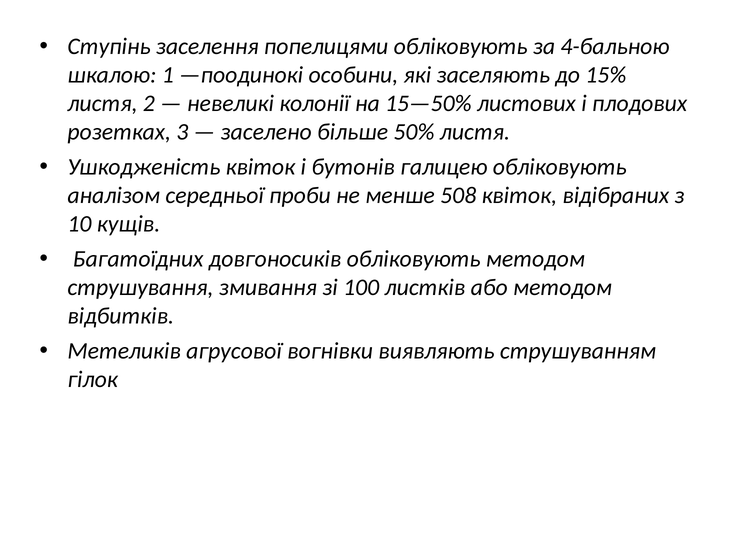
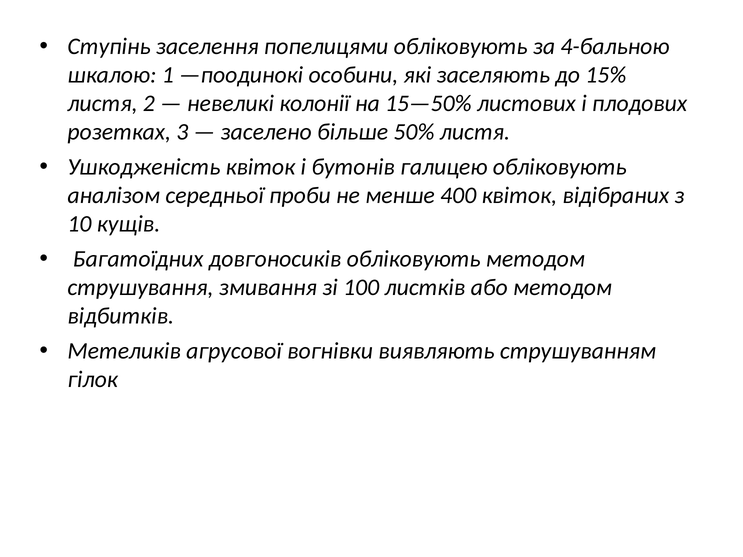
508: 508 -> 400
